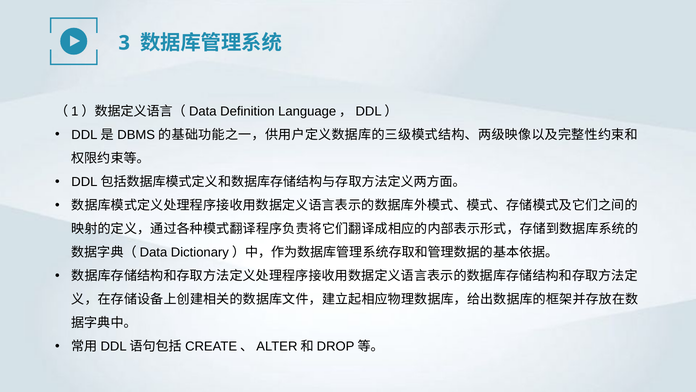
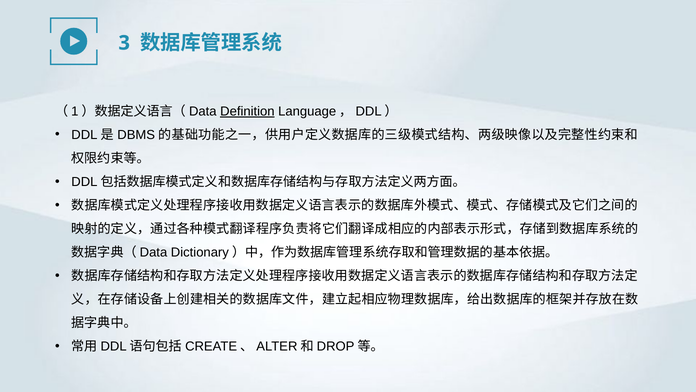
Definition underline: none -> present
